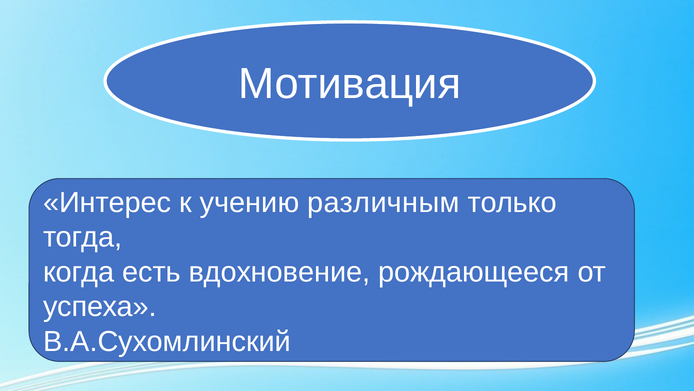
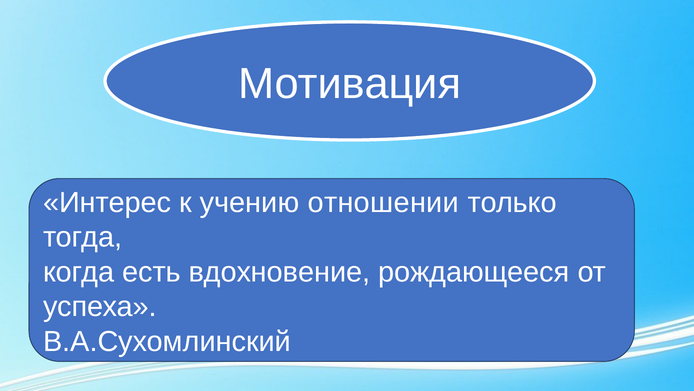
различным: различным -> отношении
